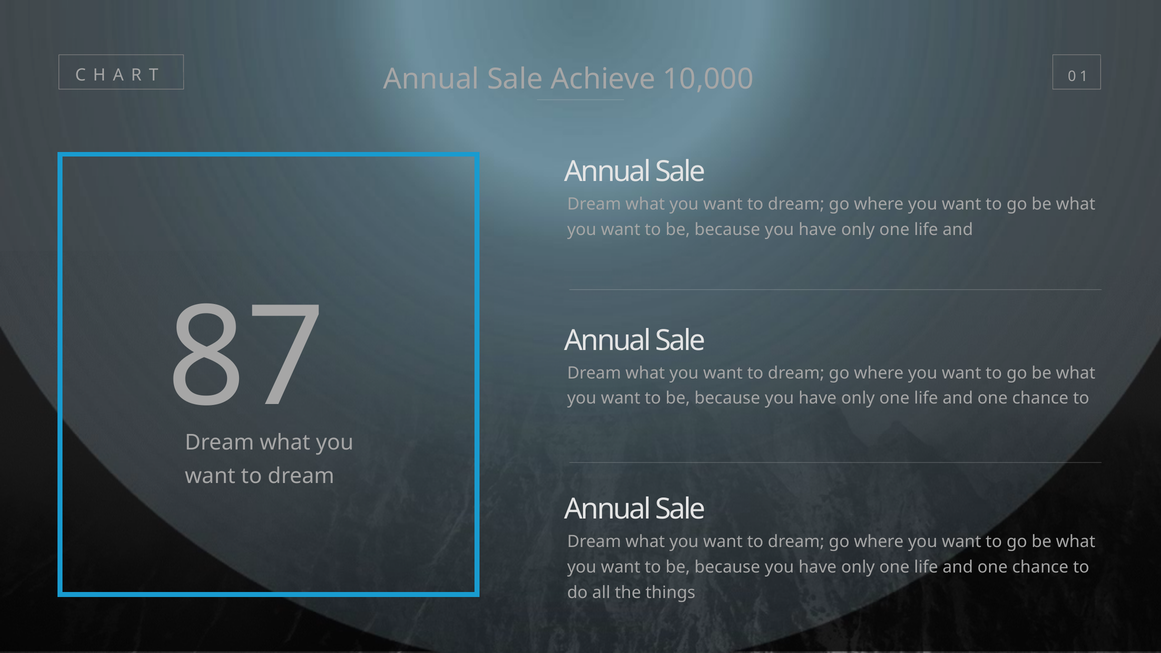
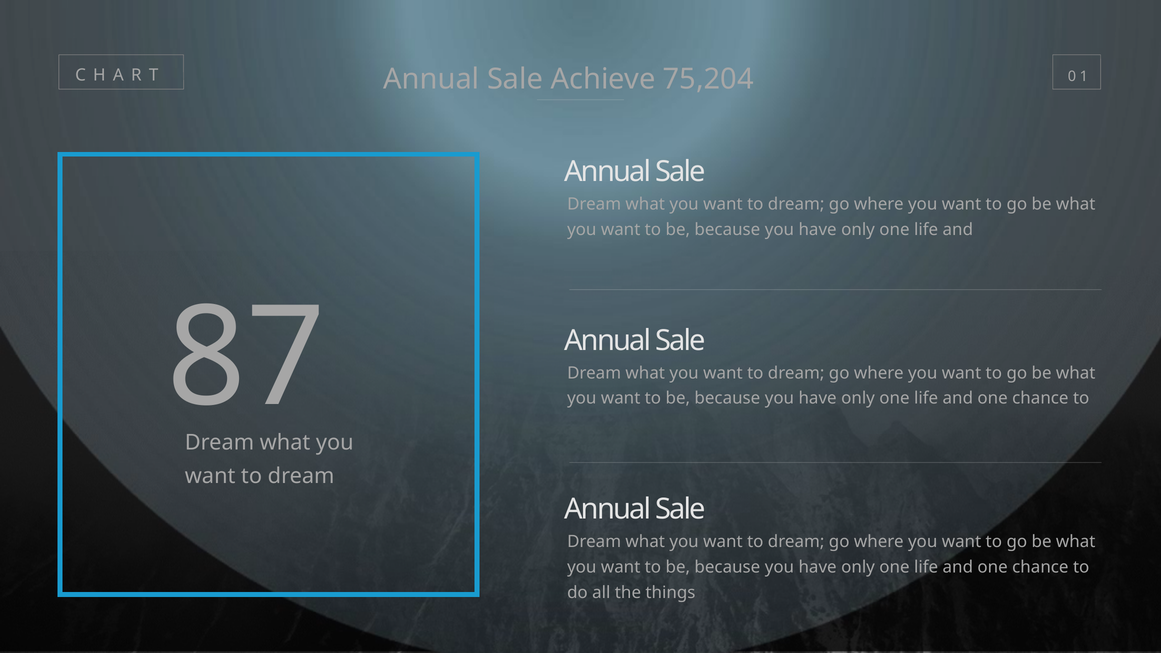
10,000: 10,000 -> 75,204
